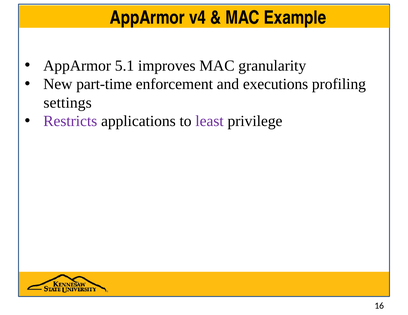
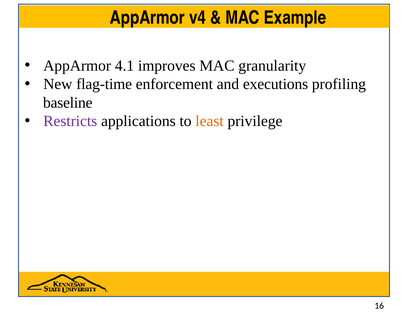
5.1: 5.1 -> 4.1
part-time: part-time -> flag-time
settings: settings -> baseline
least colour: purple -> orange
